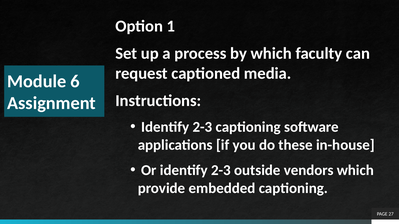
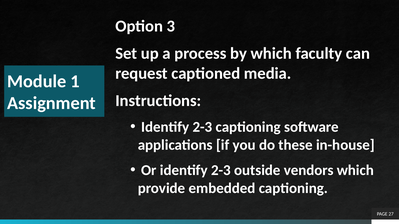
1: 1 -> 3
6: 6 -> 1
